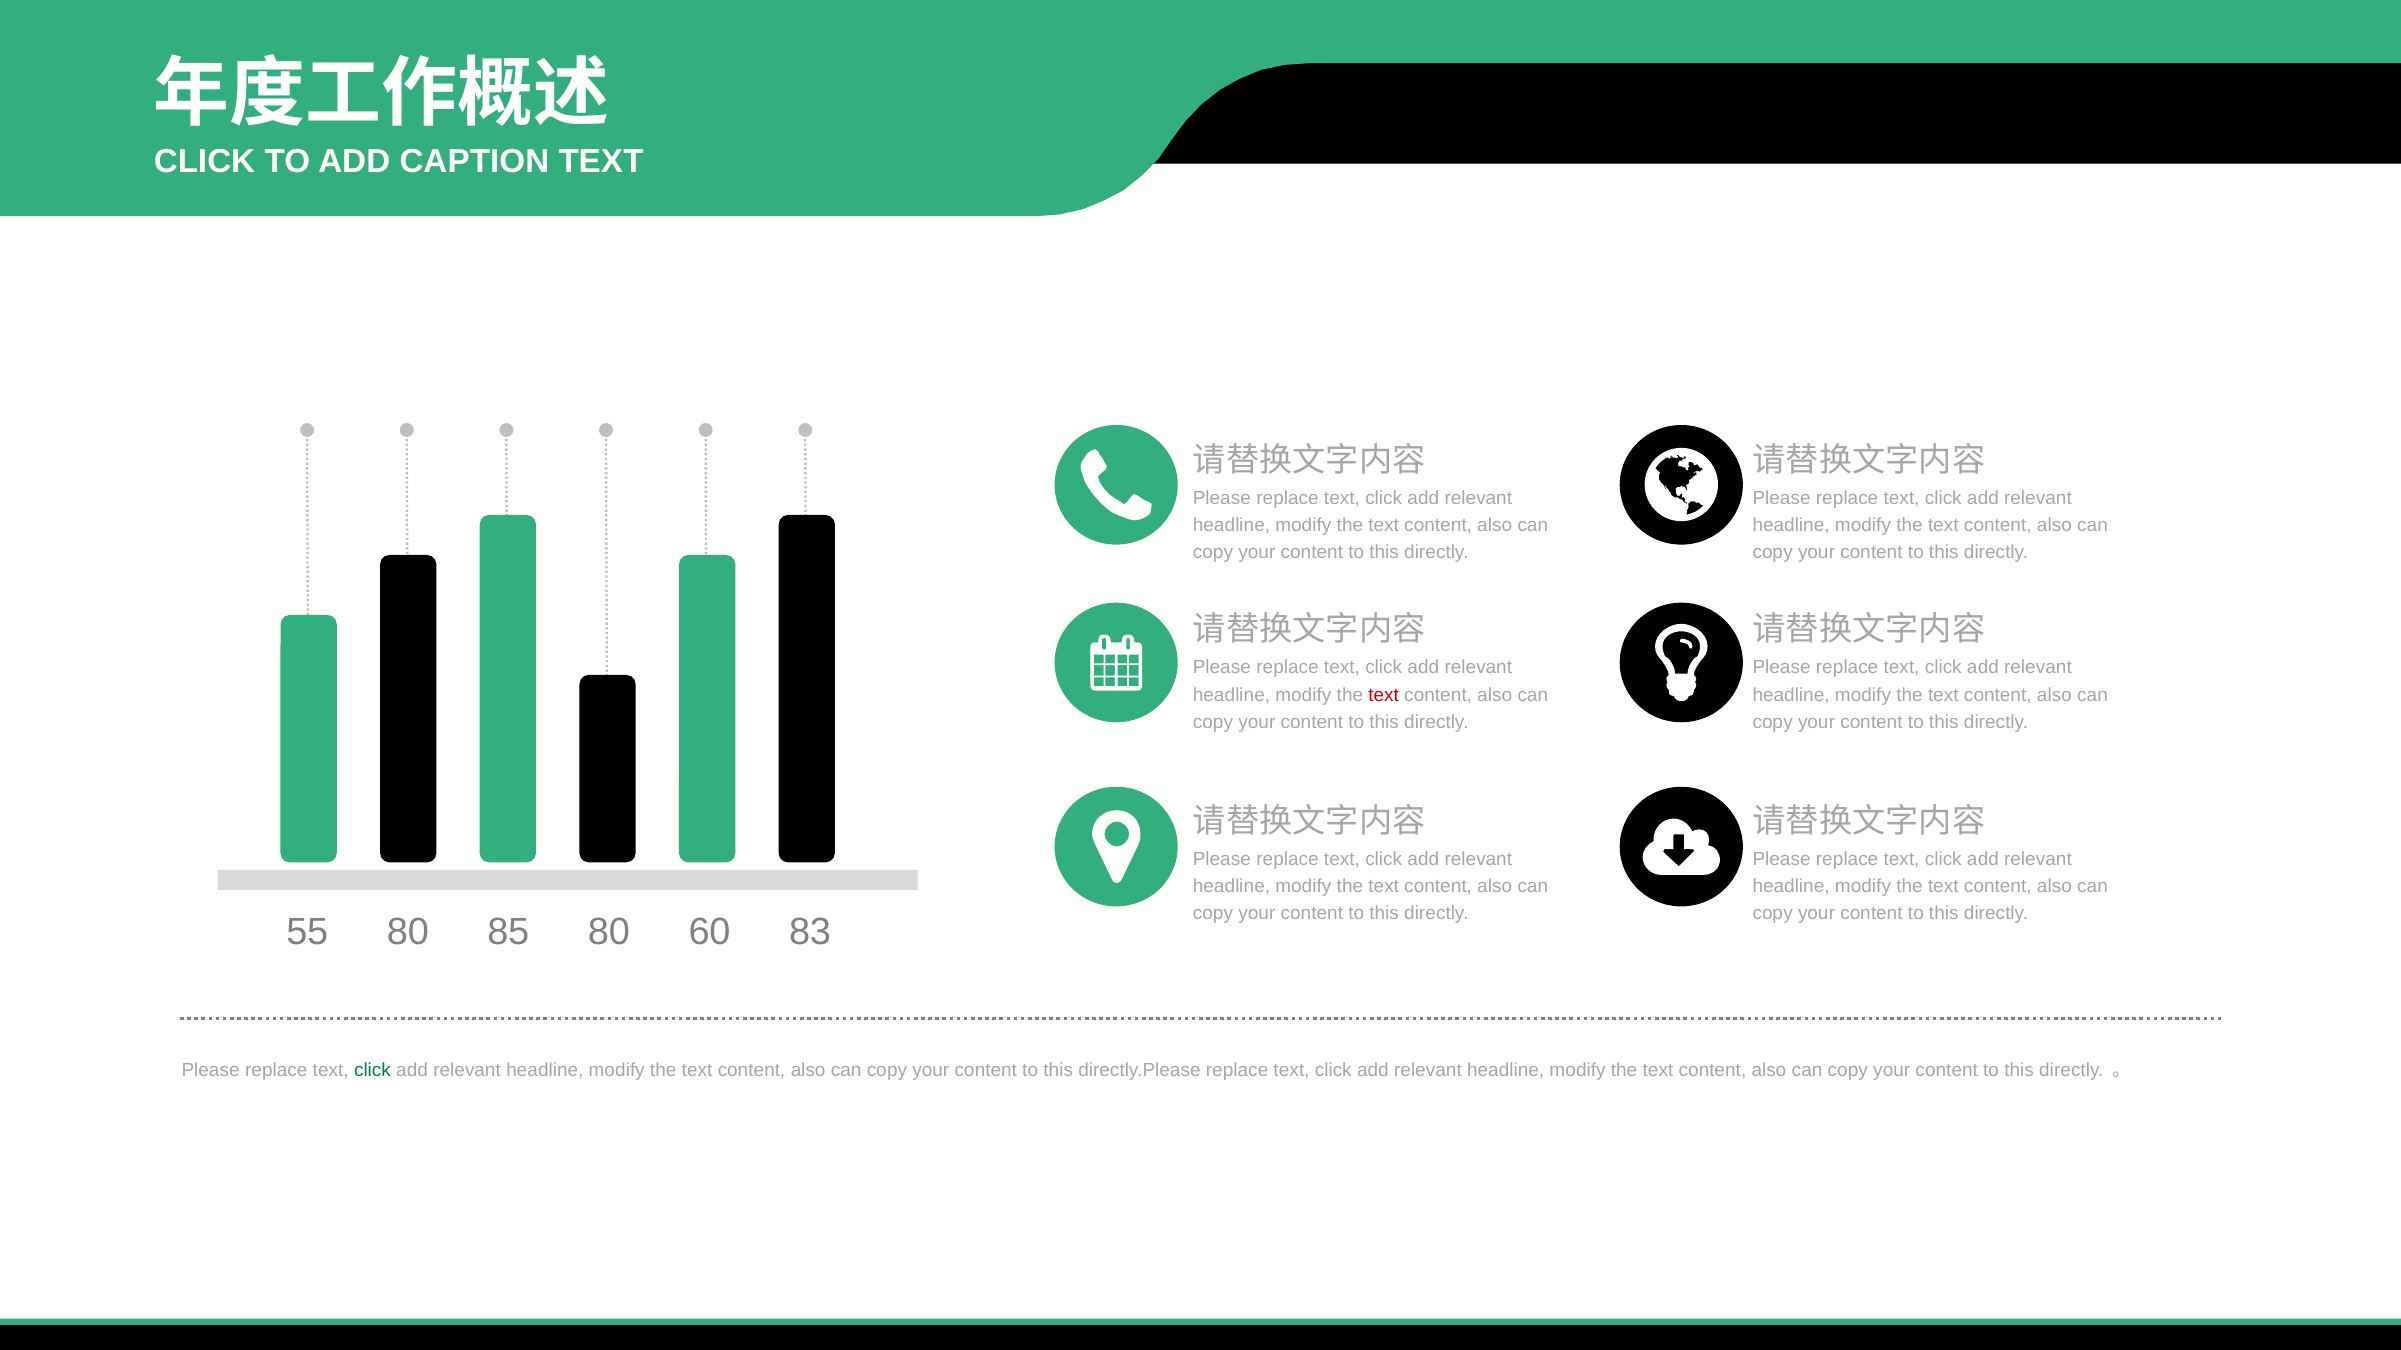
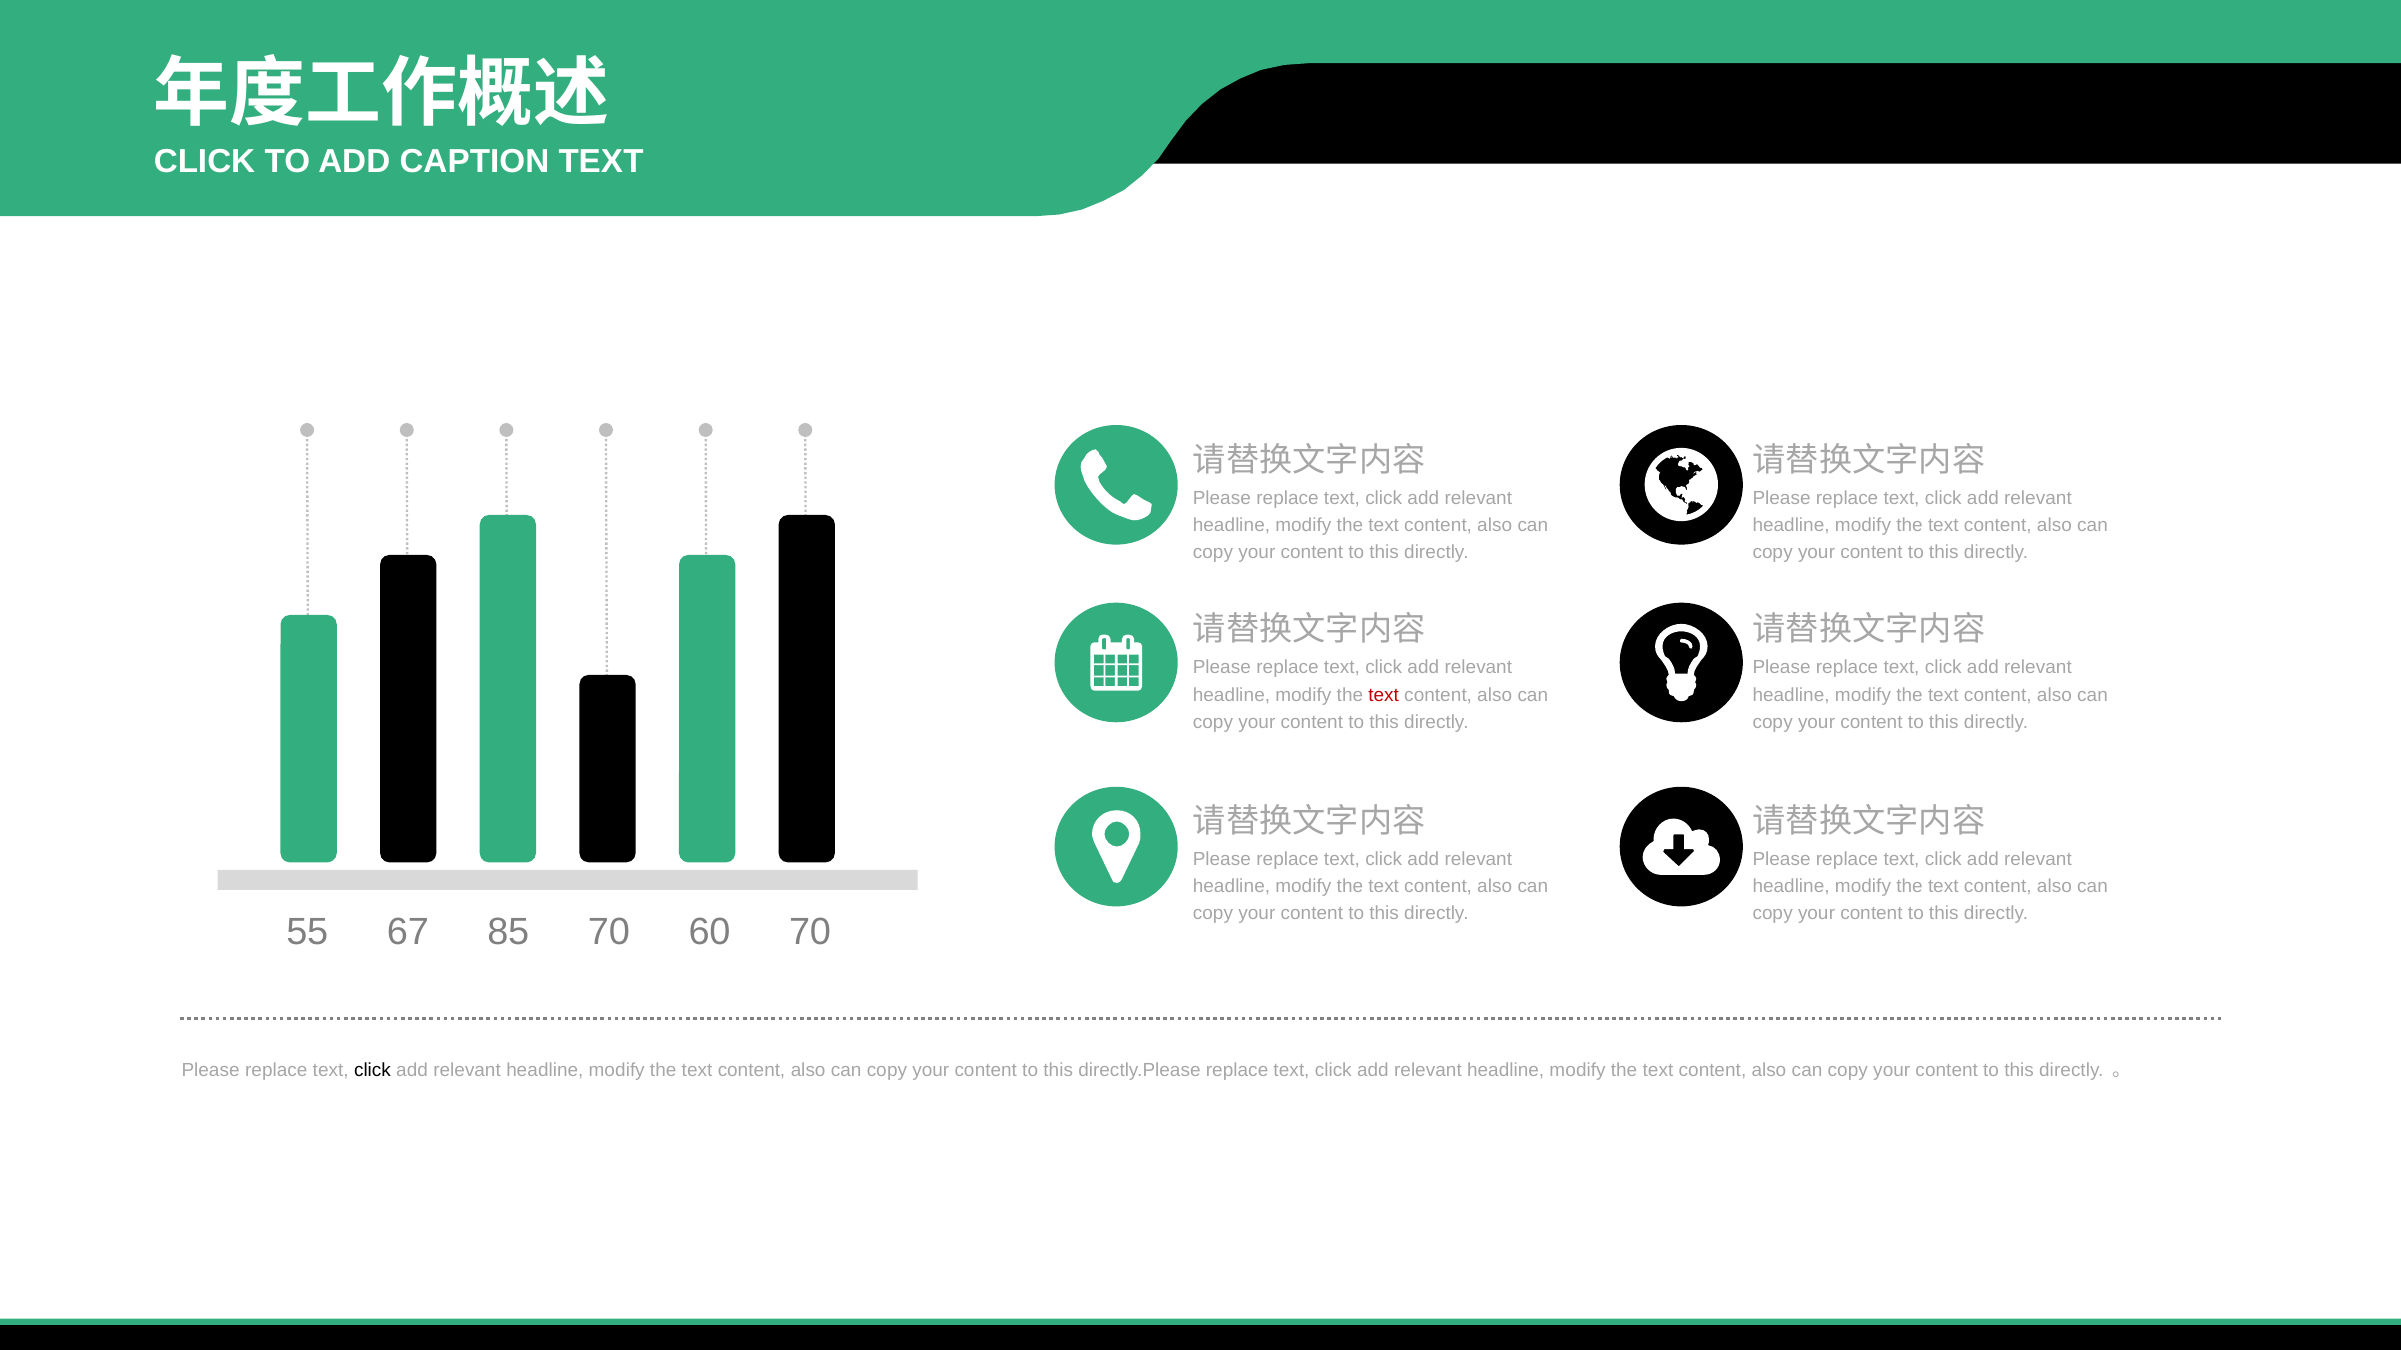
55 80: 80 -> 67
85 80: 80 -> 70
60 83: 83 -> 70
click at (372, 1071) colour: green -> black
